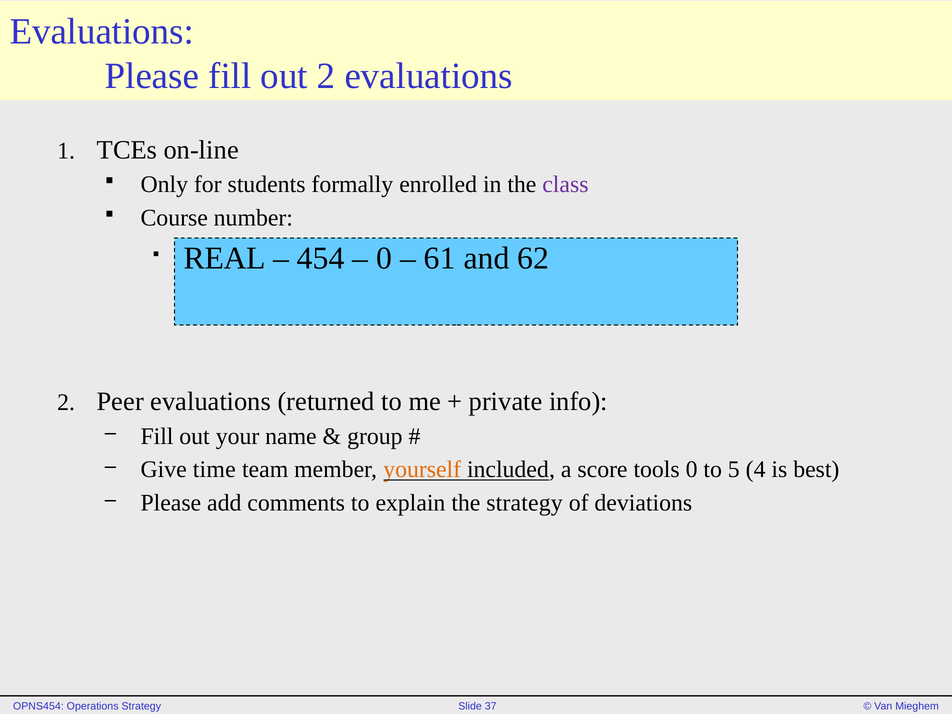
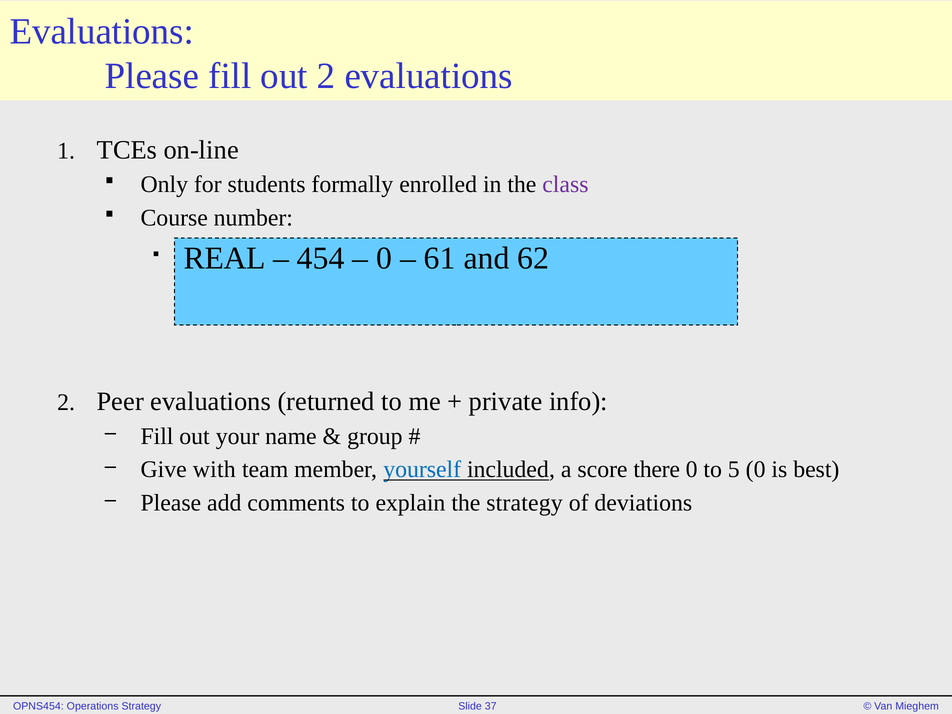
time: time -> with
yourself colour: orange -> blue
tools: tools -> there
5 4: 4 -> 0
